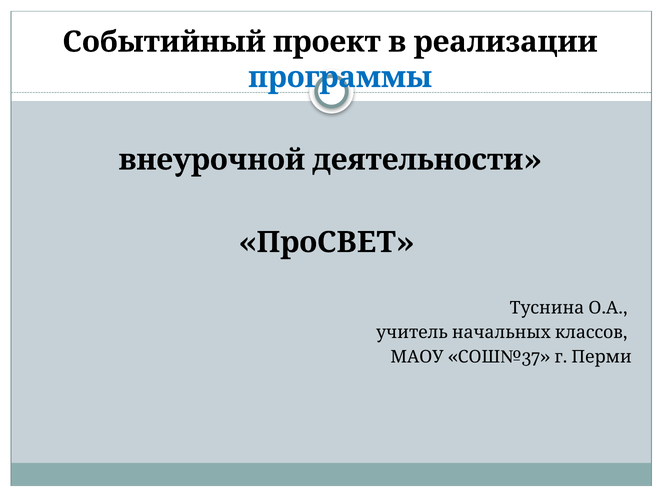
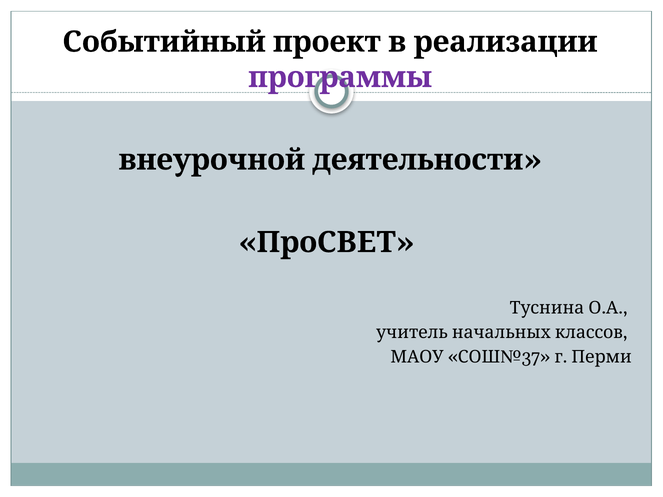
программы colour: blue -> purple
